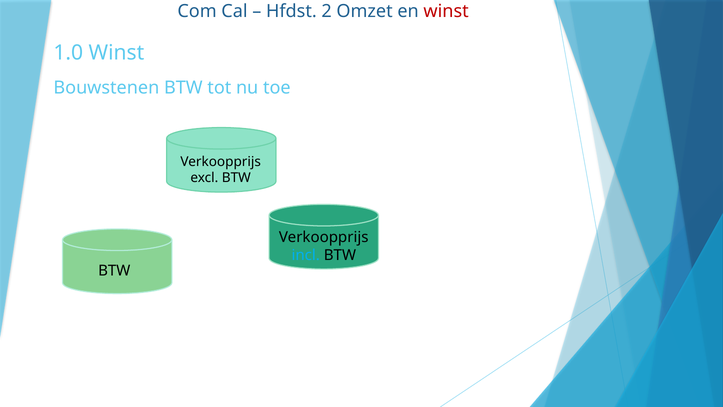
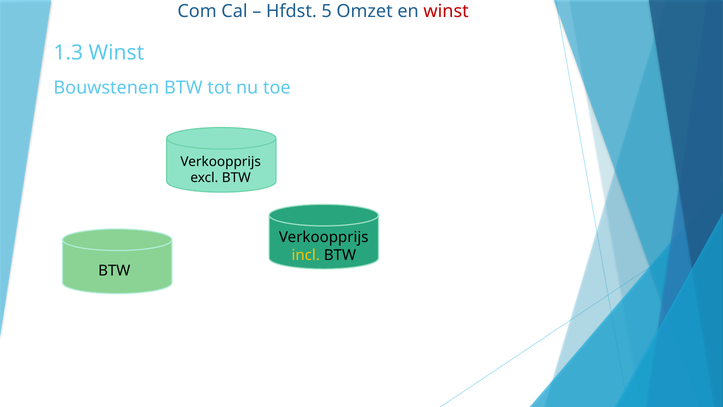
2: 2 -> 5
1.0: 1.0 -> 1.3
incl colour: light blue -> yellow
